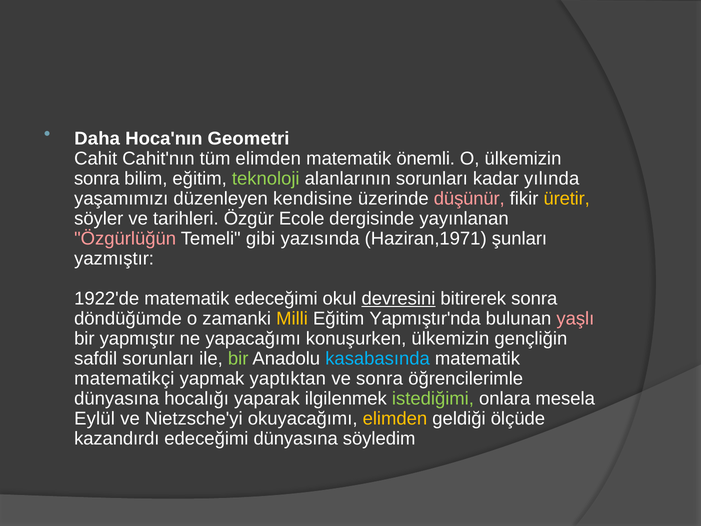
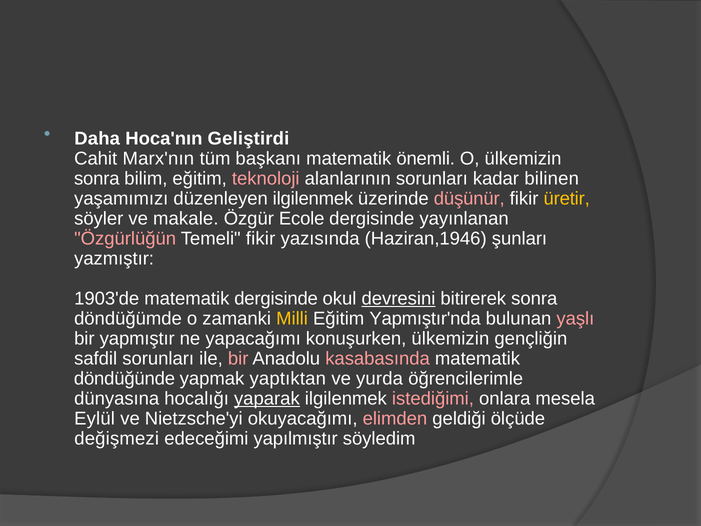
Geometri: Geometri -> Geliştirdi
Cahit'nın: Cahit'nın -> Marx'nın
tüm elimden: elimden -> başkanı
teknoloji colour: light green -> pink
yılında: yılında -> bilinen
düzenleyen kendisine: kendisine -> ilgilenmek
tarihleri: tarihleri -> makale
Temeli gibi: gibi -> fikir
Haziran,1971: Haziran,1971 -> Haziran,1946
1922'de: 1922'de -> 1903'de
matematik edeceğimi: edeceğimi -> dergisinde
bir at (238, 358) colour: light green -> pink
kasabasında colour: light blue -> pink
matematikçi: matematikçi -> döndüğünde
ve sonra: sonra -> yurda
yaparak underline: none -> present
istediğimi colour: light green -> pink
elimden at (395, 418) colour: yellow -> pink
kazandırdı: kazandırdı -> değişmezi
edeceğimi dünyasına: dünyasına -> yapılmıştır
